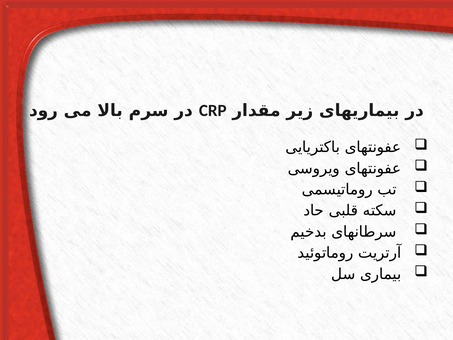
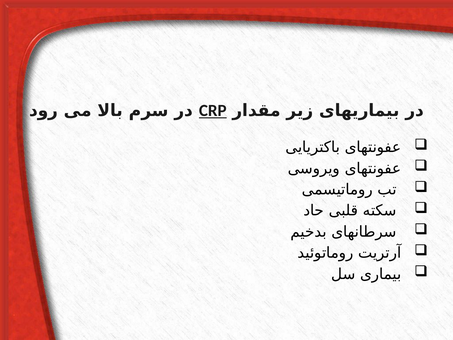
CRP underline: none -> present
